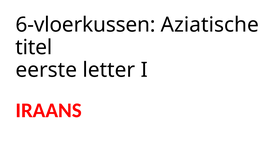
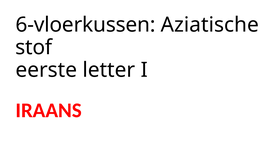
titel: titel -> stof
